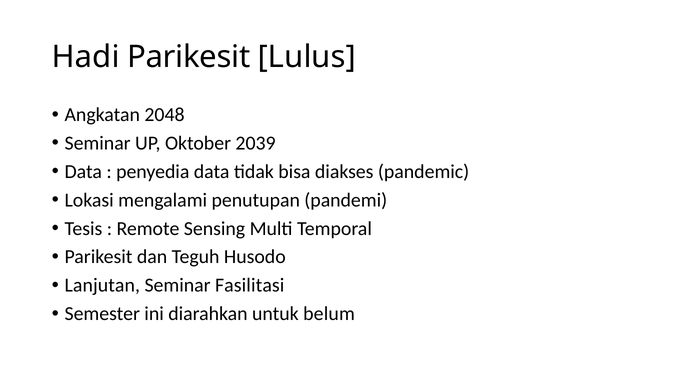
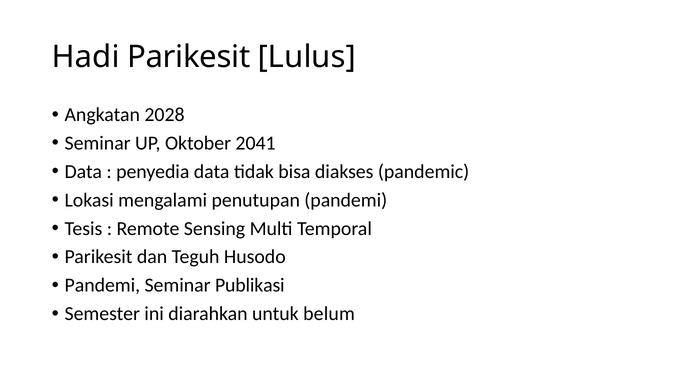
2048: 2048 -> 2028
2039: 2039 -> 2041
Lanjutan at (102, 286): Lanjutan -> Pandemi
Fasilitasi: Fasilitasi -> Publikasi
